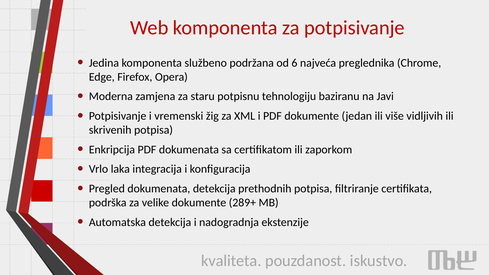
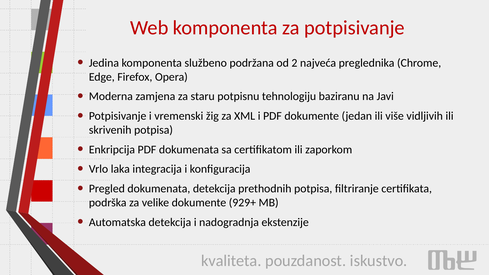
6: 6 -> 2
289+: 289+ -> 929+
